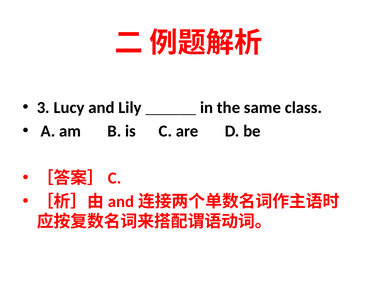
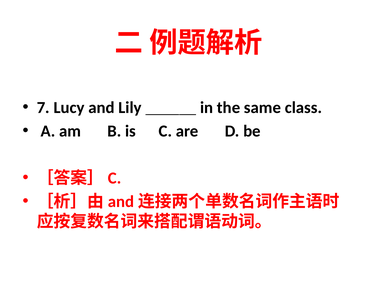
3: 3 -> 7
